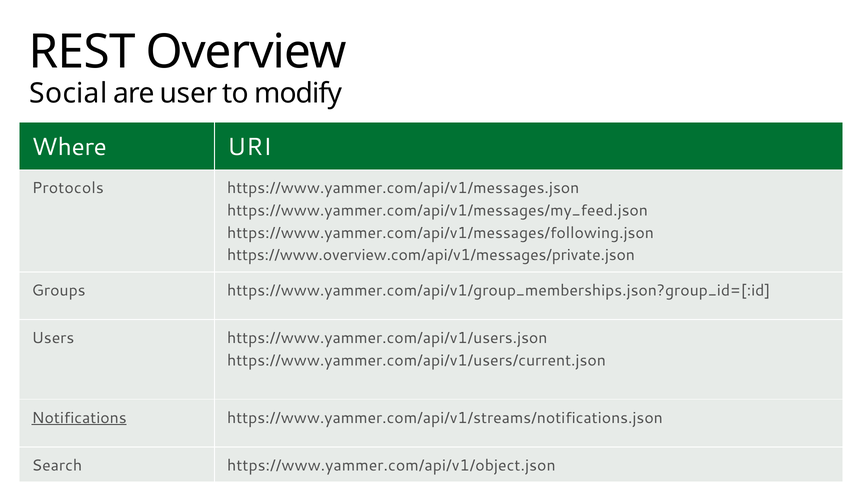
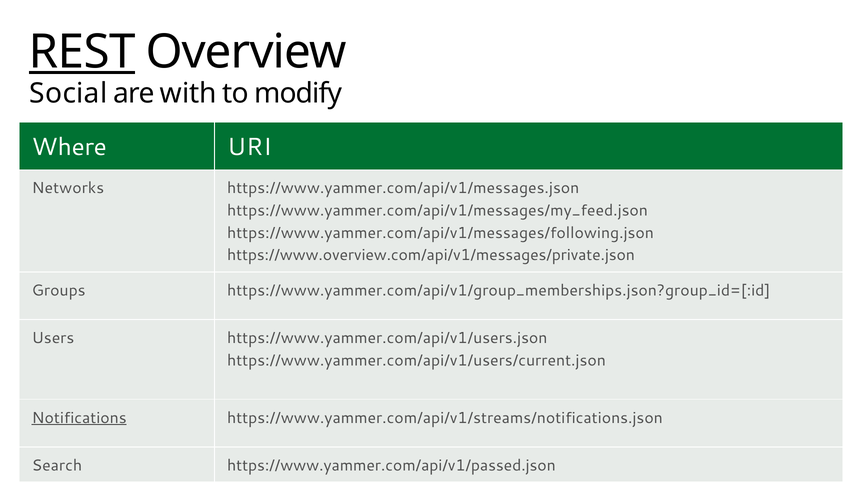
REST underline: none -> present
user: user -> with
Protocols: Protocols -> Networks
https://www.yammer.com/api/v1/object.json: https://www.yammer.com/api/v1/object.json -> https://www.yammer.com/api/v1/passed.json
